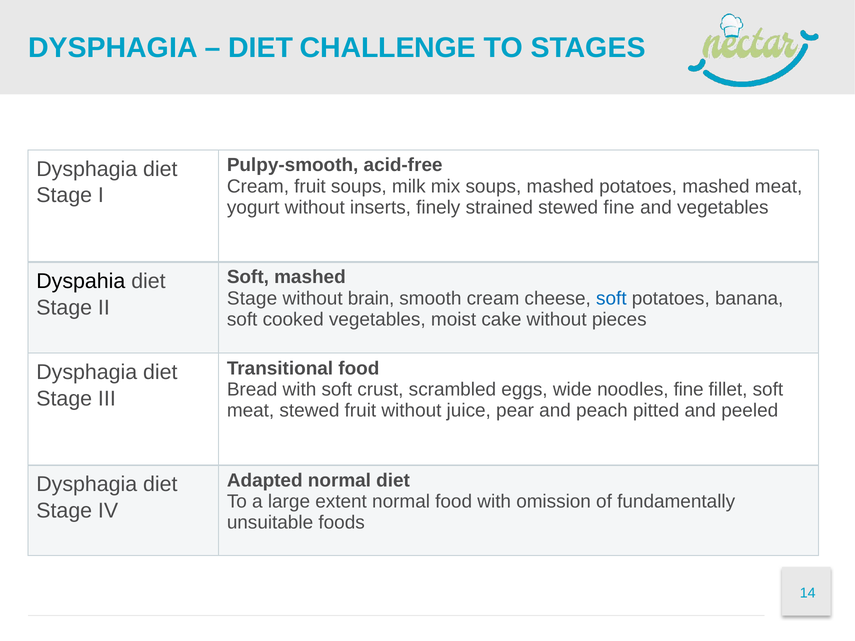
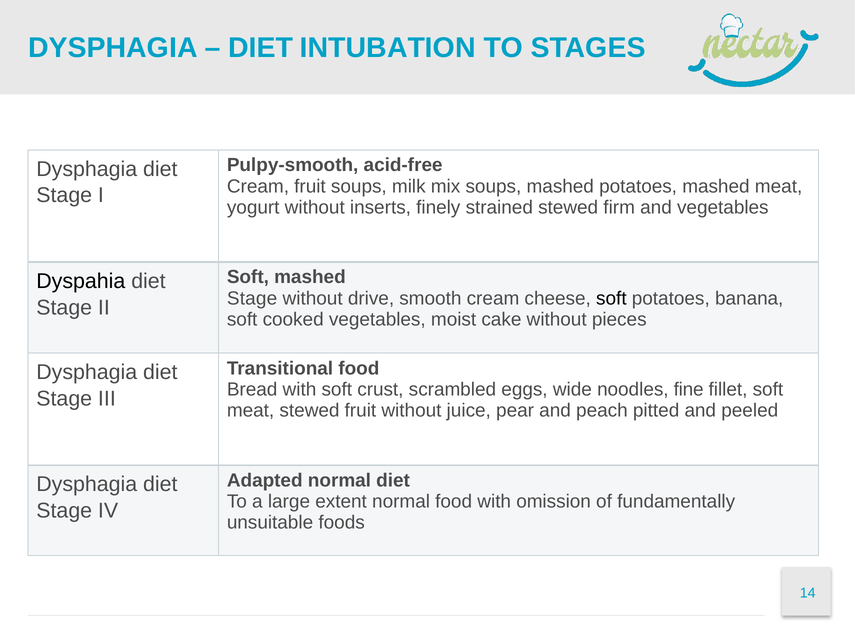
CHALLENGE: CHALLENGE -> INTUBATION
stewed fine: fine -> firm
brain: brain -> drive
soft at (611, 298) colour: blue -> black
